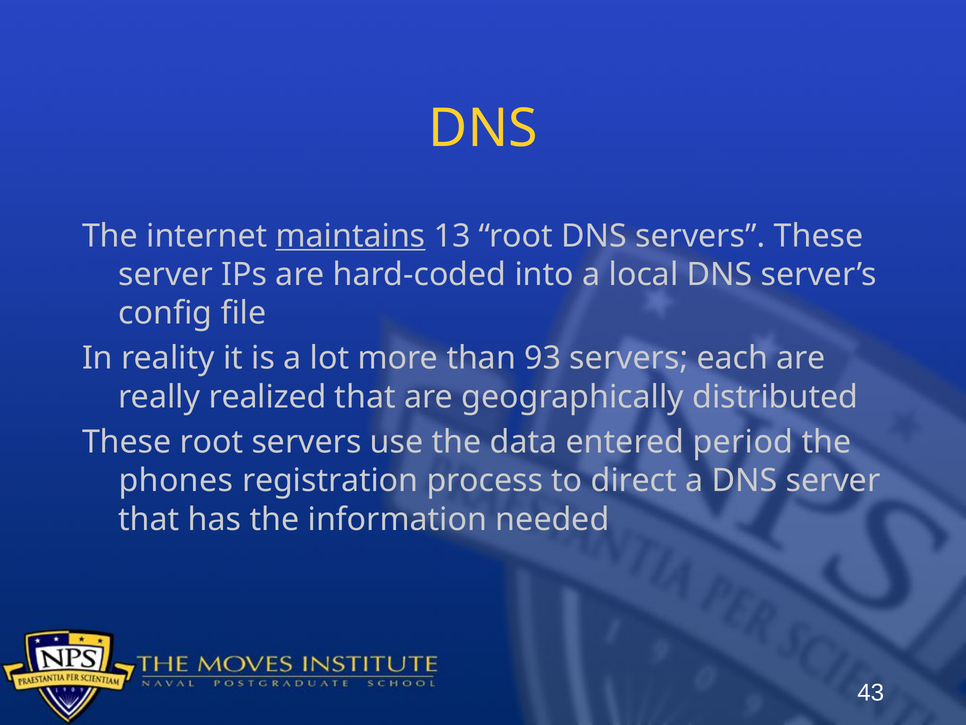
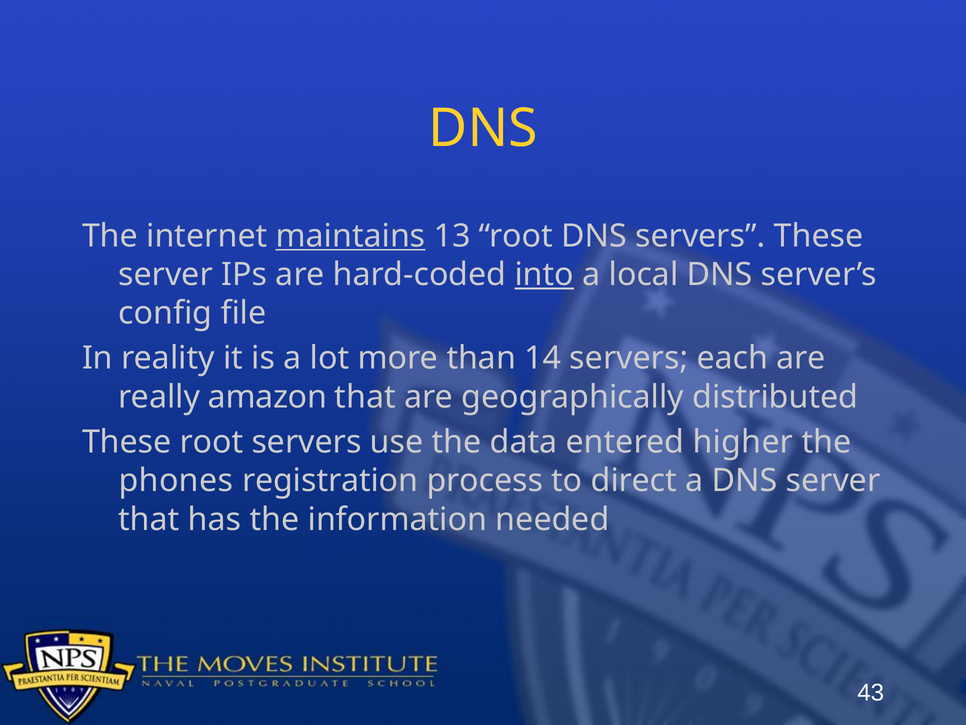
into underline: none -> present
93: 93 -> 14
realized: realized -> amazon
period: period -> higher
